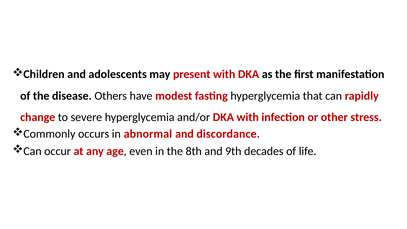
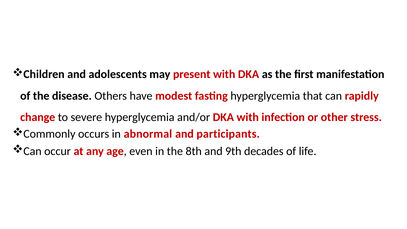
discordance: discordance -> participants
